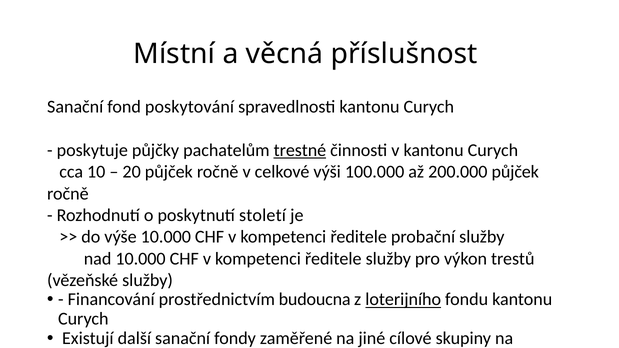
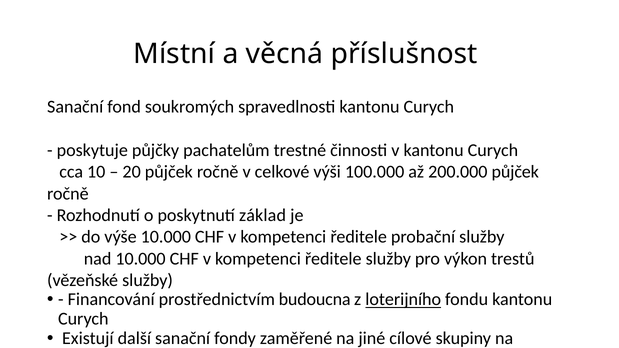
poskytování: poskytování -> soukromých
trestné underline: present -> none
století: století -> základ
